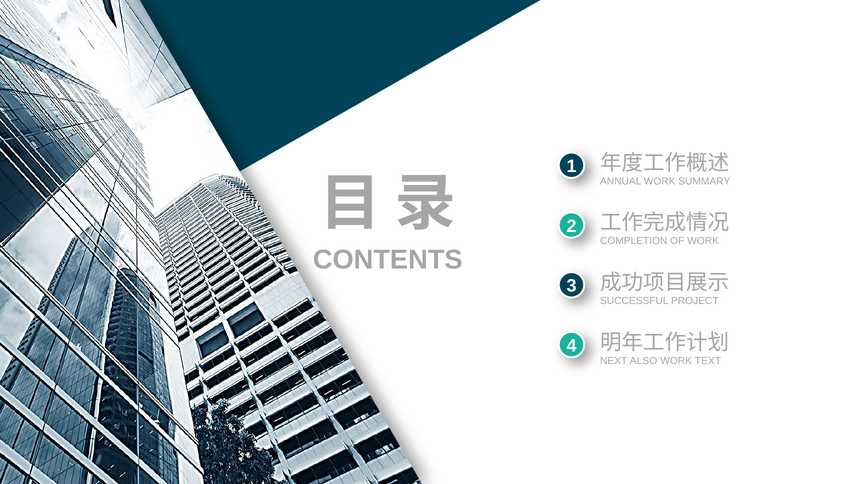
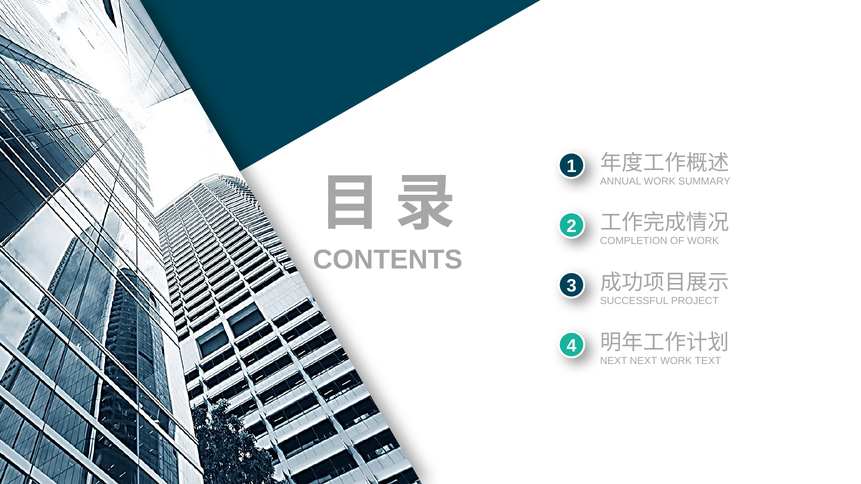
NEXT ALSO: ALSO -> NEXT
